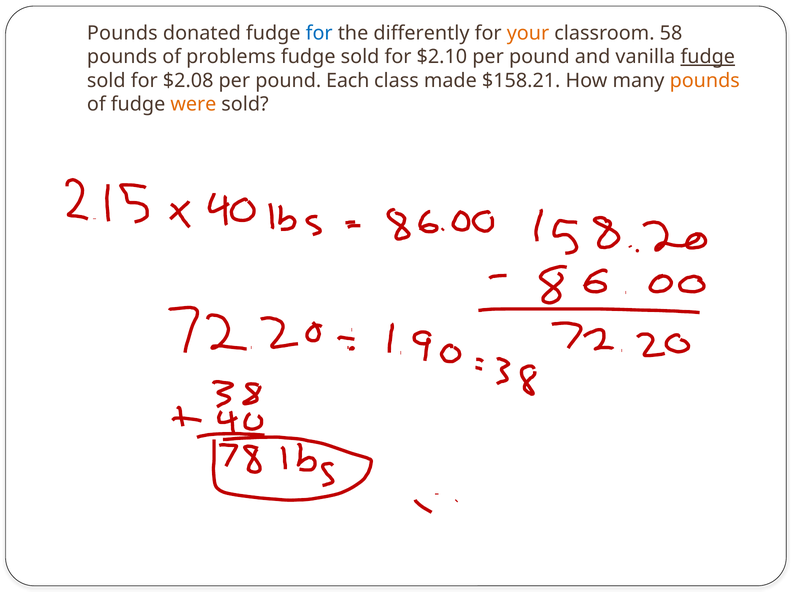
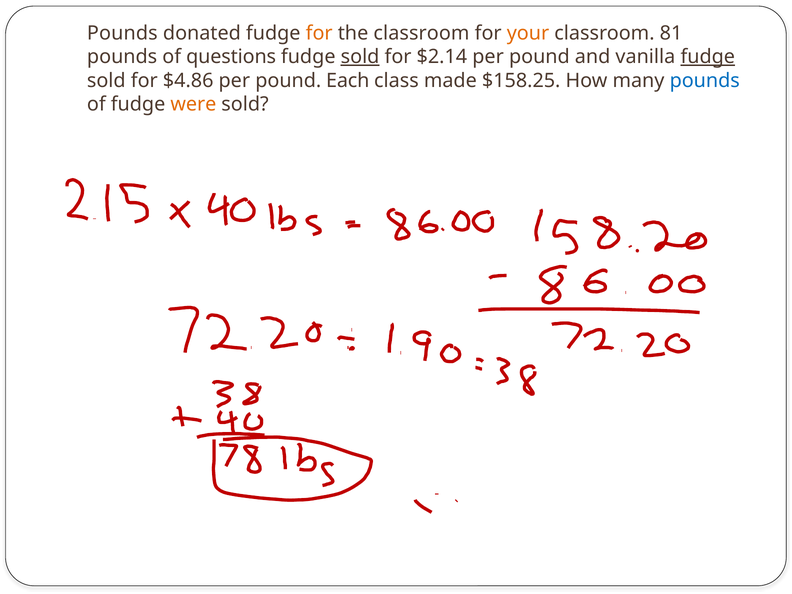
for at (319, 33) colour: blue -> orange
the differently: differently -> classroom
58: 58 -> 81
problems: problems -> questions
sold at (360, 57) underline: none -> present
$2.10: $2.10 -> $2.14
$2.08: $2.08 -> $4.86
$158.21: $158.21 -> $158.25
pounds at (705, 81) colour: orange -> blue
